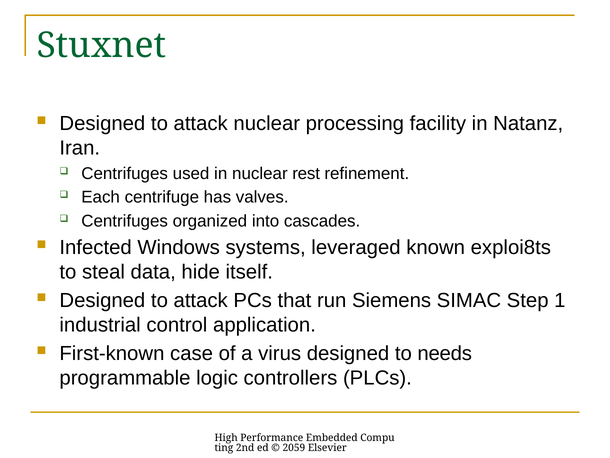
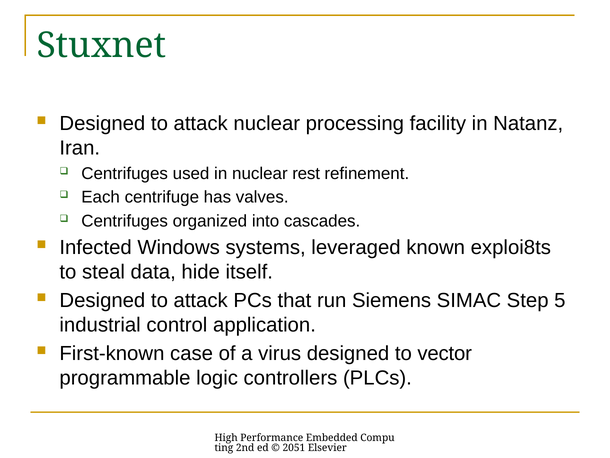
1: 1 -> 5
needs: needs -> vector
2059: 2059 -> 2051
